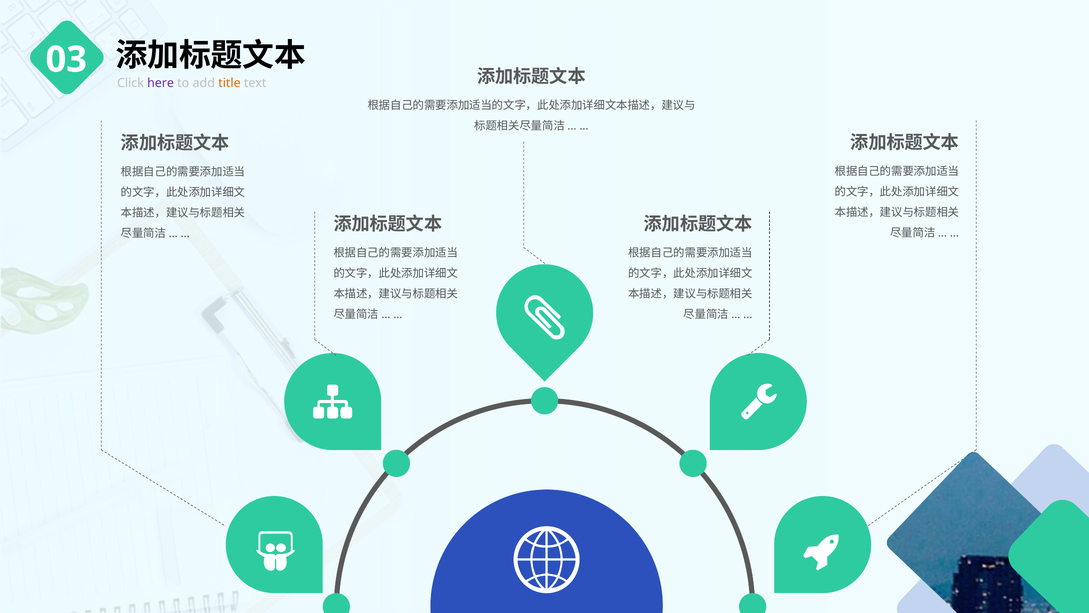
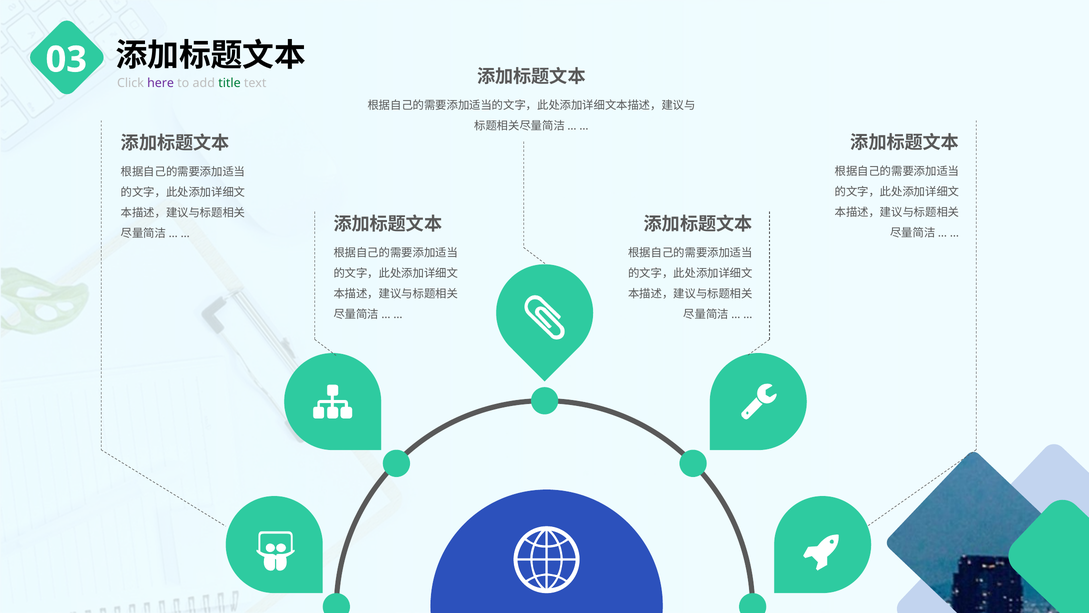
title colour: orange -> green
